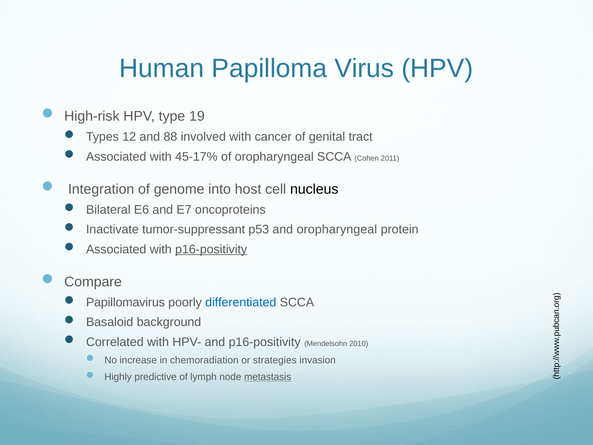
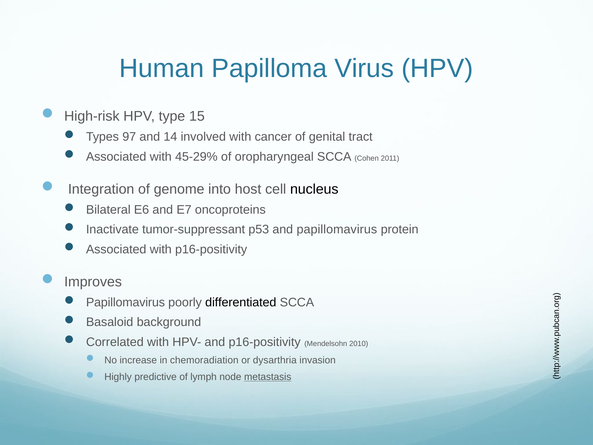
19: 19 -> 15
12: 12 -> 97
88: 88 -> 14
45-17%: 45-17% -> 45-29%
and oropharyngeal: oropharyngeal -> papillomavirus
p16-positivity at (211, 249) underline: present -> none
Compare: Compare -> Improves
differentiated colour: blue -> black
strategies: strategies -> dysarthria
